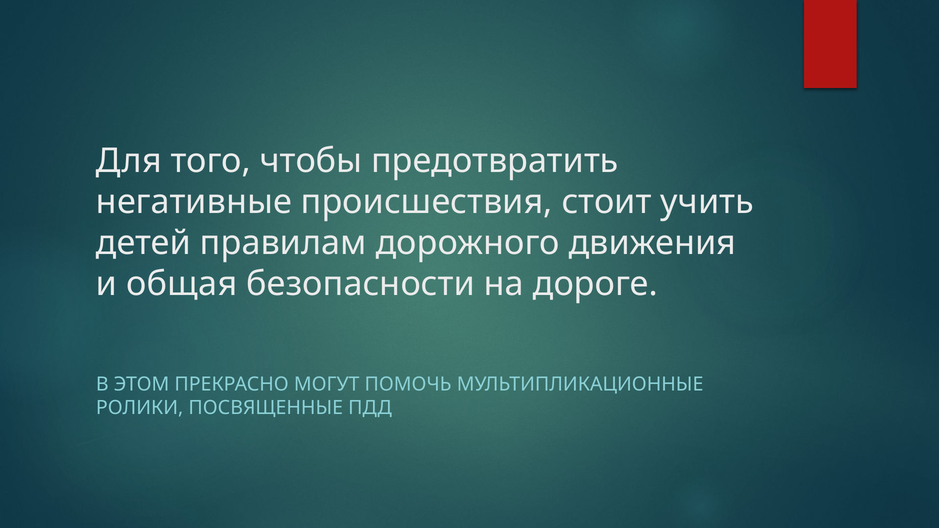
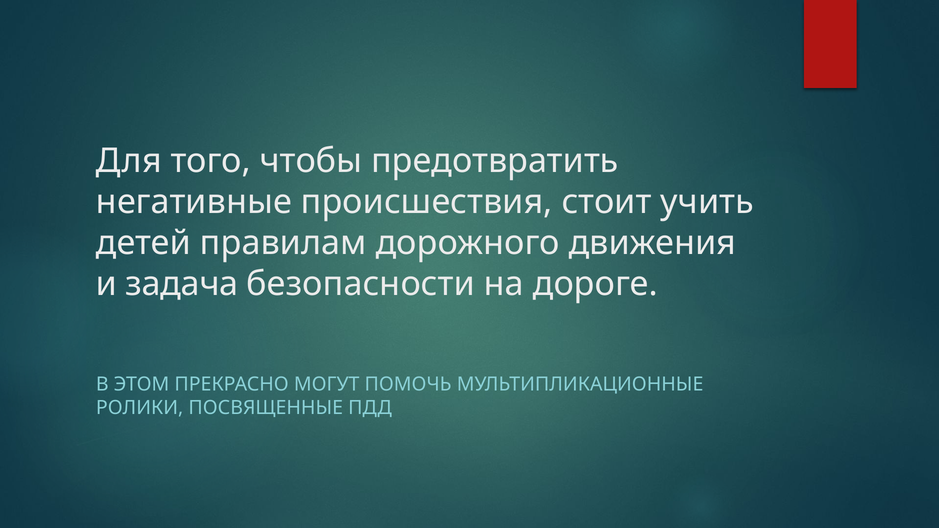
общая: общая -> задача
